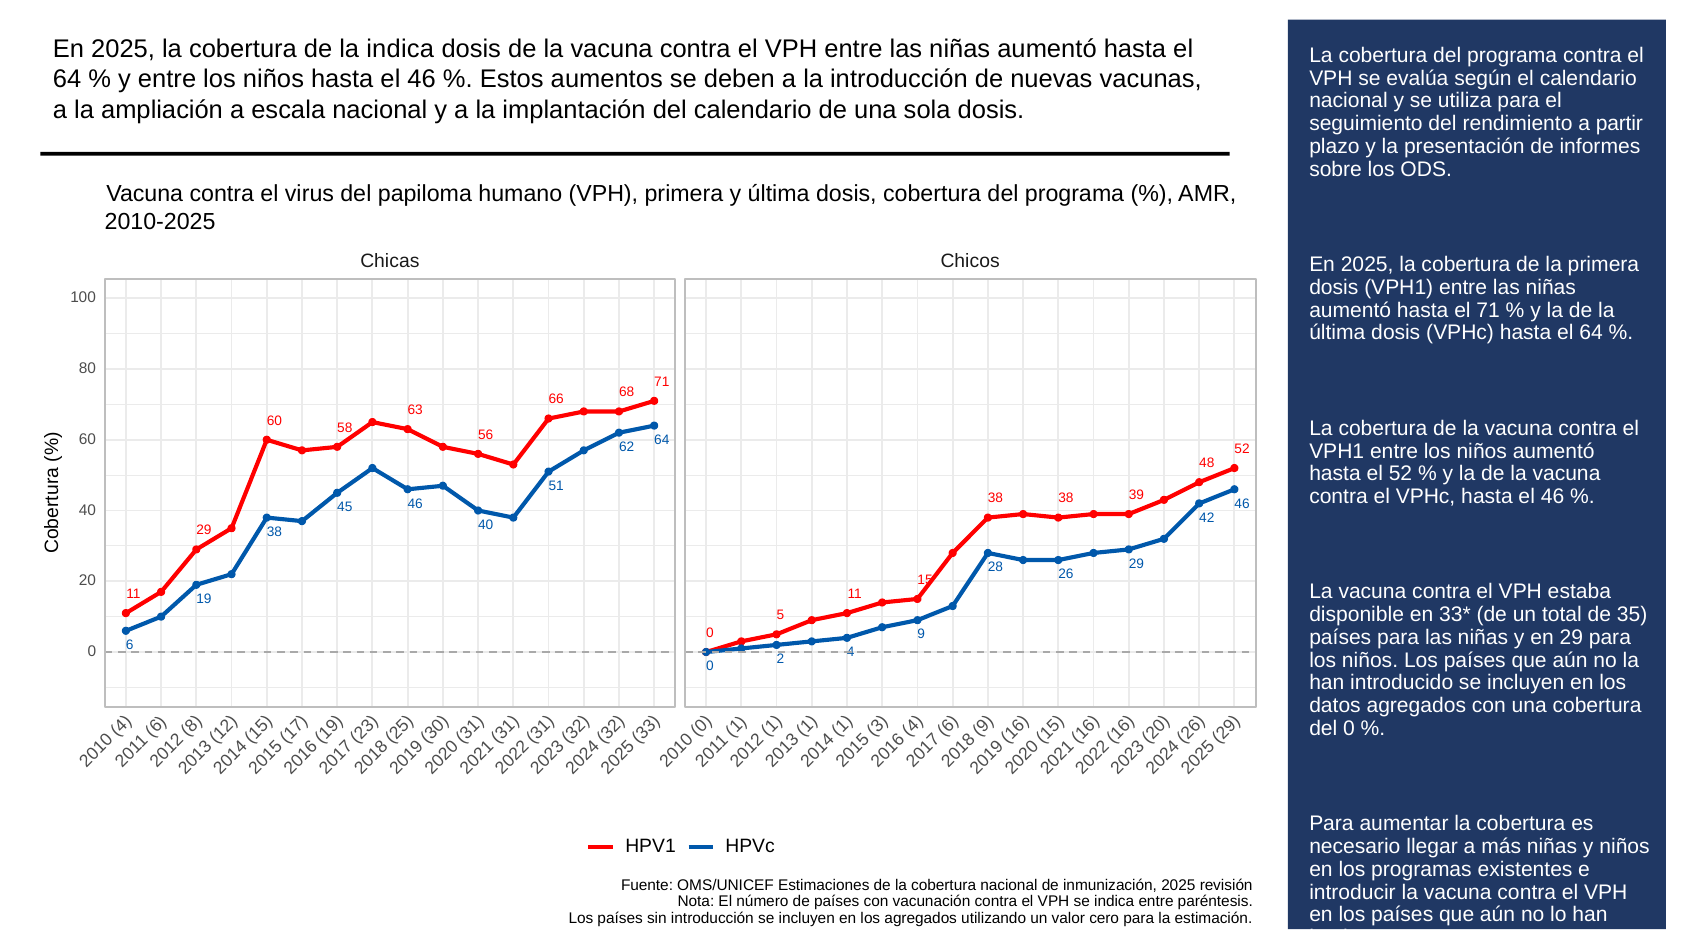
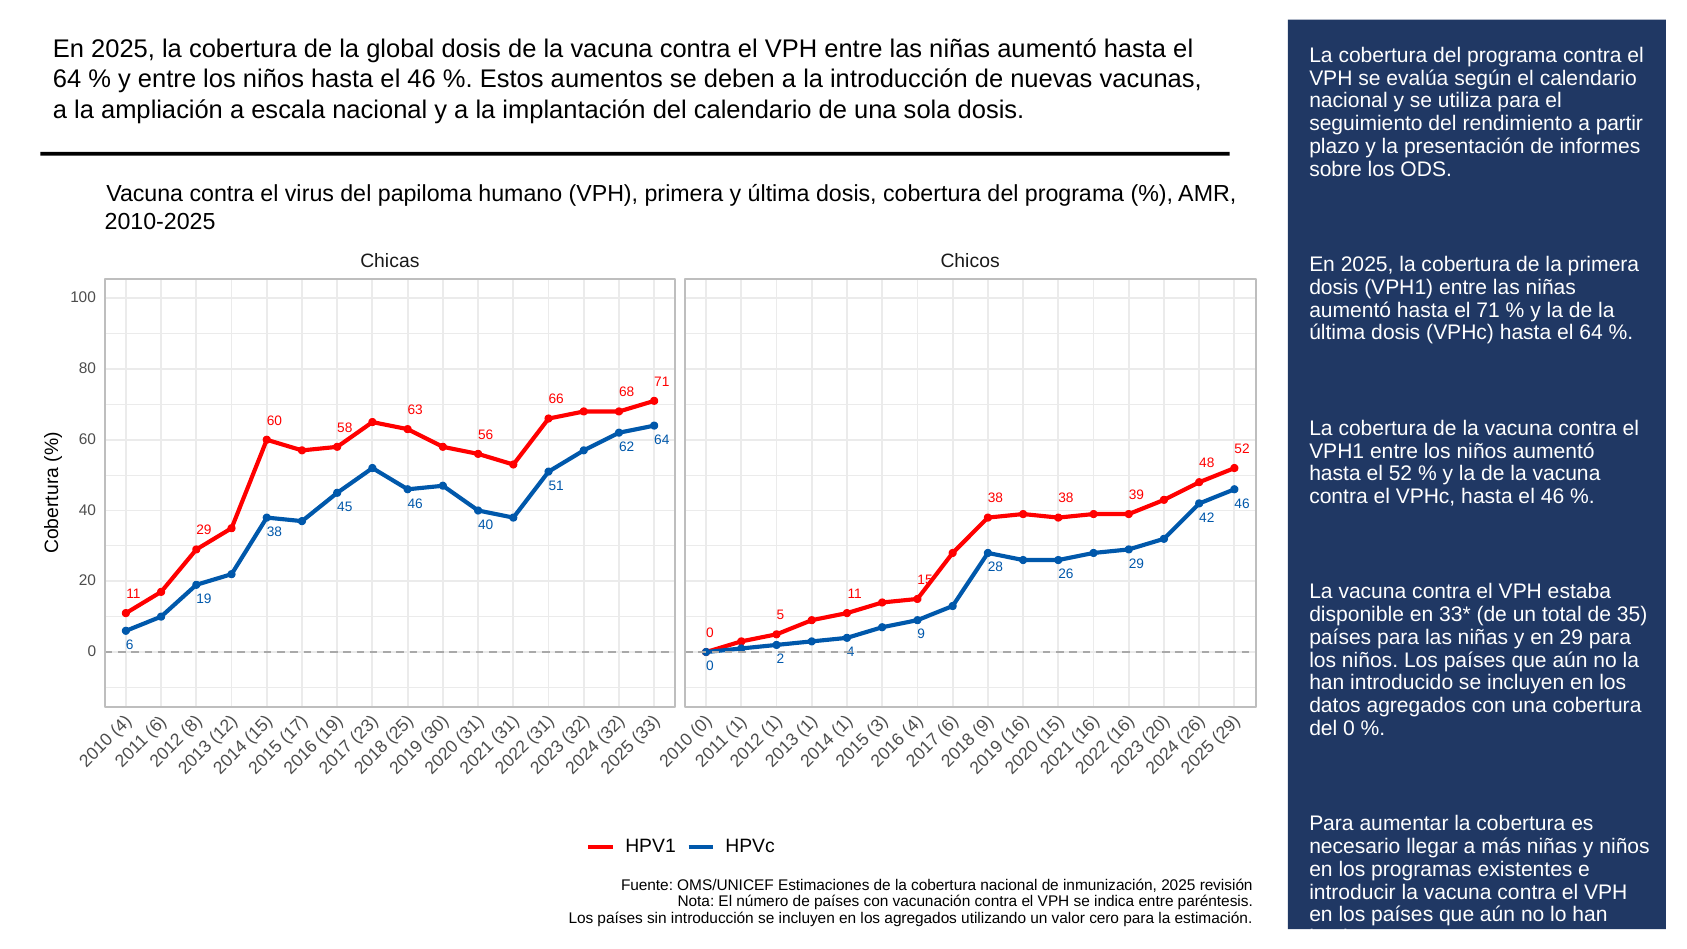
la indica: indica -> global
